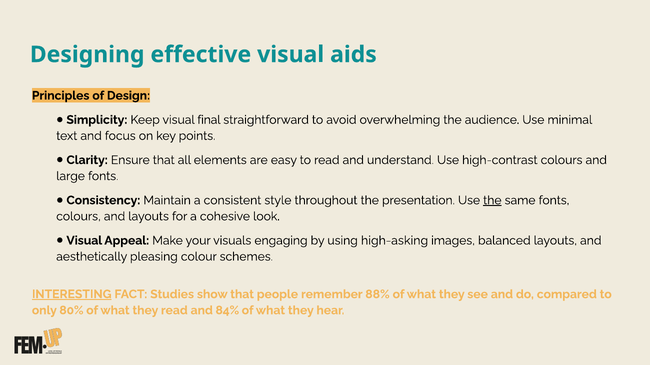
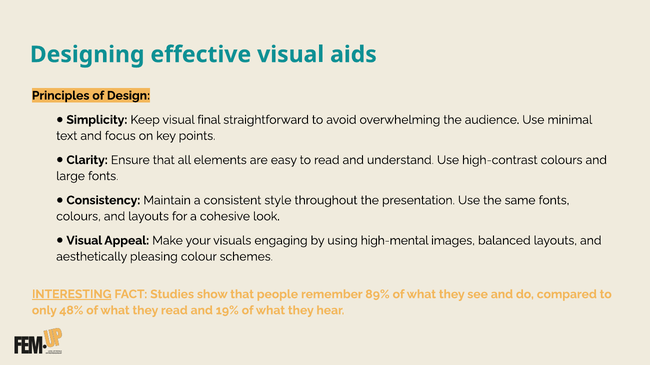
the at (492, 201) underline: present -> none
high-asking: high-asking -> high-mental
88%: 88% -> 89%
80%: 80% -> 48%
84%: 84% -> 19%
